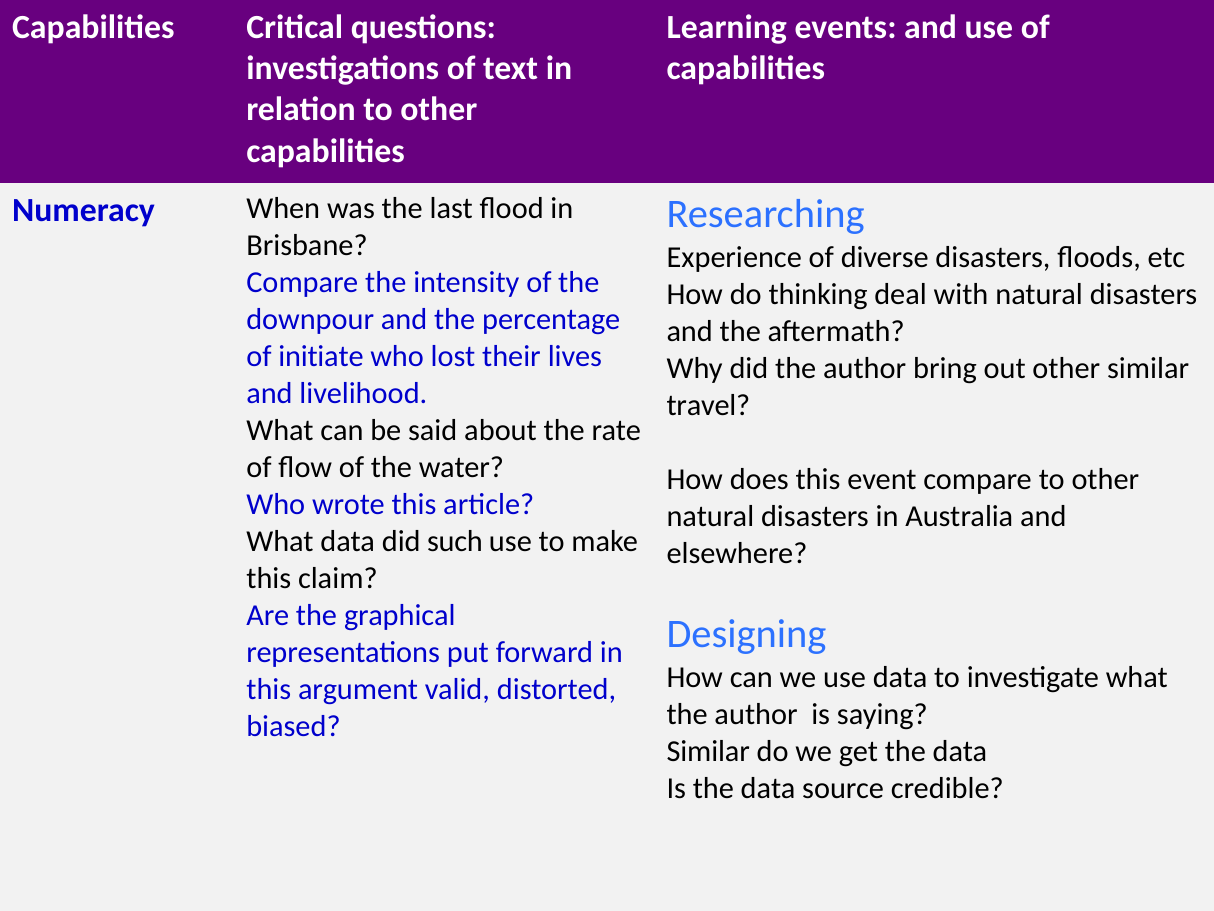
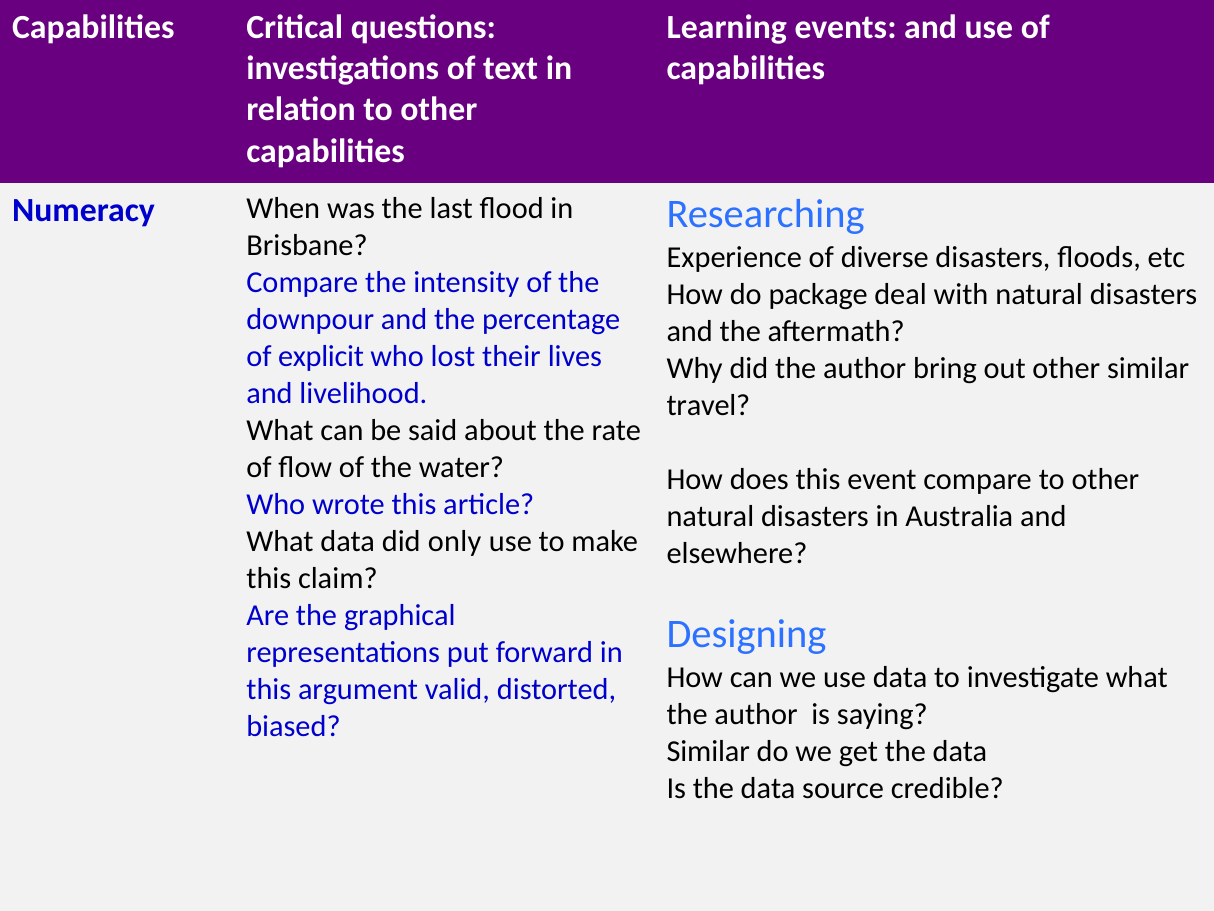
thinking: thinking -> package
initiate: initiate -> explicit
such: such -> only
